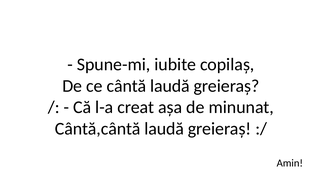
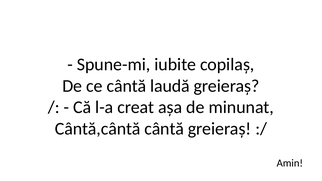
Cântă,cântă laudă: laudă -> cântă
